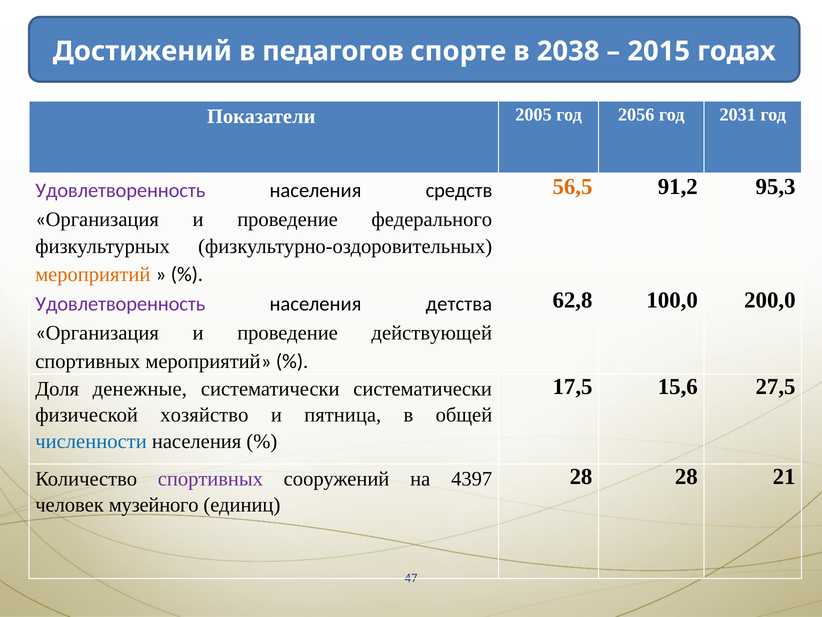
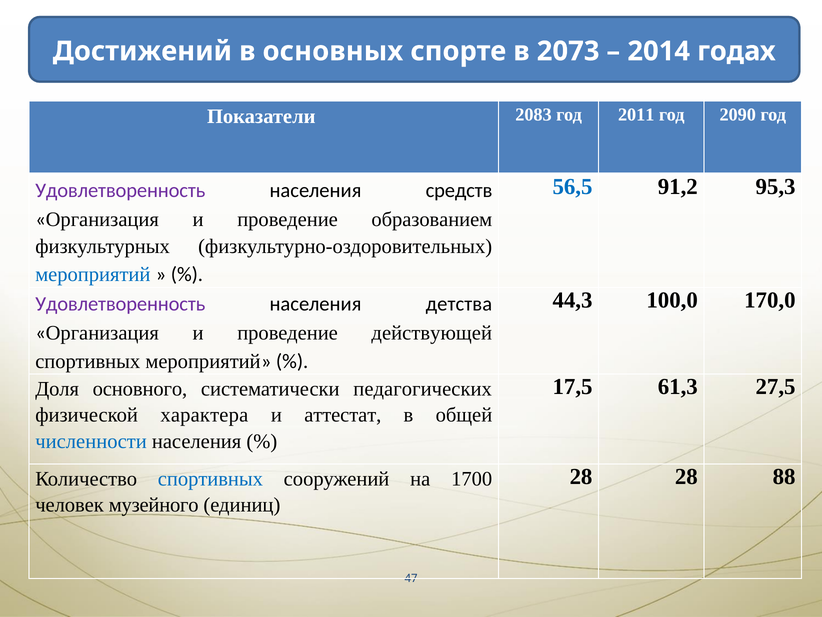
педагогов: педагогов -> основных
2038: 2038 -> 2073
2015: 2015 -> 2014
2005: 2005 -> 2083
2056: 2056 -> 2011
2031: 2031 -> 2090
56,5 colour: orange -> blue
федерального: федерального -> образованием
мероприятий at (93, 274) colour: orange -> blue
62,8: 62,8 -> 44,3
200,0: 200,0 -> 170,0
15,6: 15,6 -> 61,3
денежные: денежные -> основного
систематически систематически: систематически -> педагогических
хозяйство: хозяйство -> характера
пятница: пятница -> аттестат
21: 21 -> 88
спортивных at (210, 478) colour: purple -> blue
4397: 4397 -> 1700
